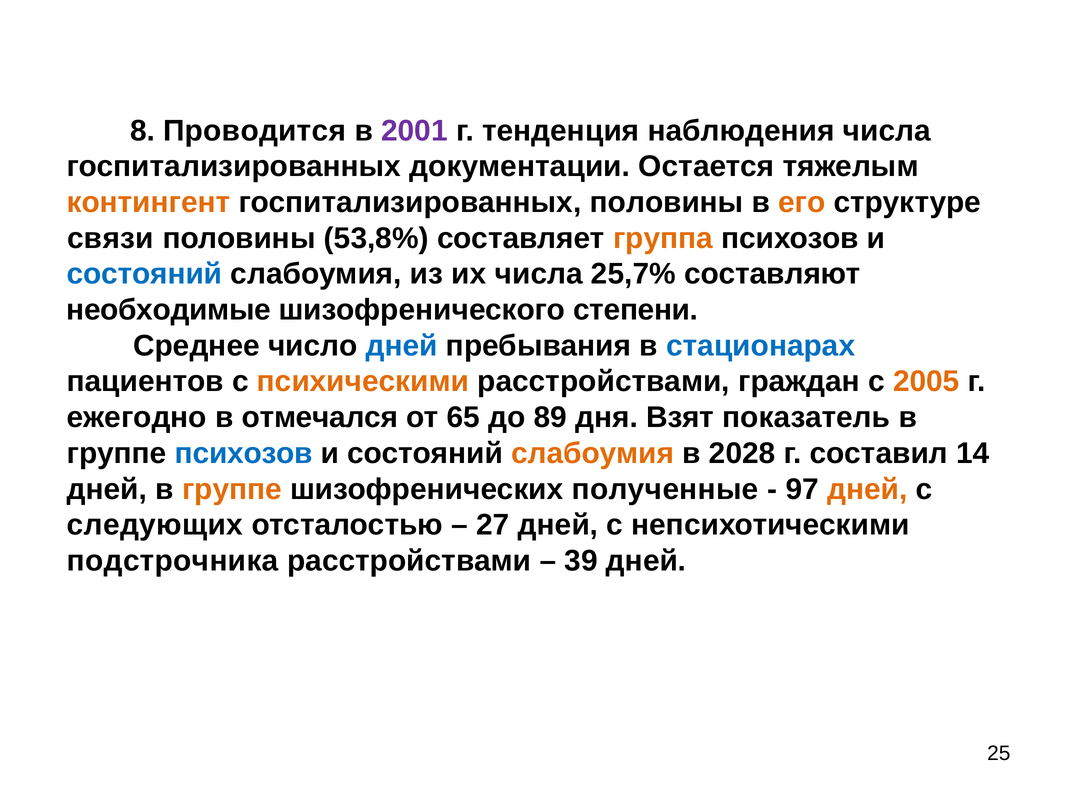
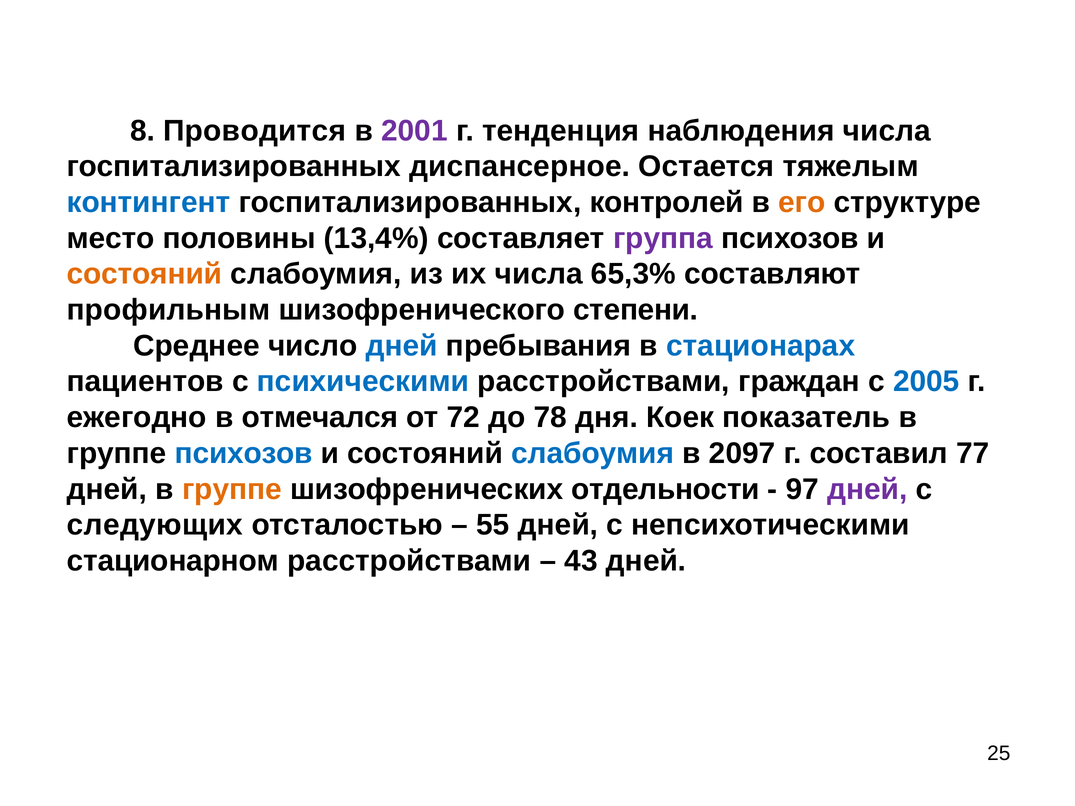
документации: документации -> диспансерное
контингент colour: orange -> blue
госпитализированных половины: половины -> контролей
связи: связи -> место
53,8%: 53,8% -> 13,4%
группа colour: orange -> purple
состояний at (145, 274) colour: blue -> orange
25,7%: 25,7% -> 65,3%
необходимые: необходимые -> профильным
психическими colour: orange -> blue
2005 colour: orange -> blue
65: 65 -> 72
89: 89 -> 78
Взят: Взят -> Коек
слабоумия at (593, 453) colour: orange -> blue
2028: 2028 -> 2097
14: 14 -> 77
полученные: полученные -> отдельности
дней at (867, 489) colour: orange -> purple
27: 27 -> 55
подстрочника: подстрочника -> стационарном
39: 39 -> 43
